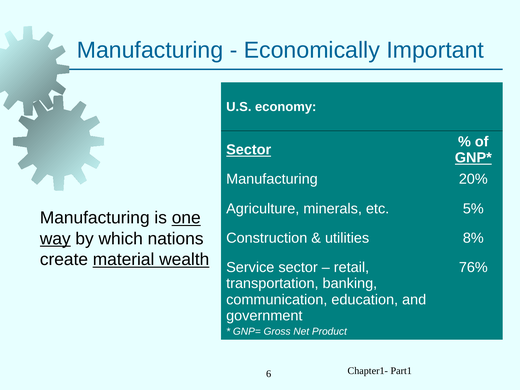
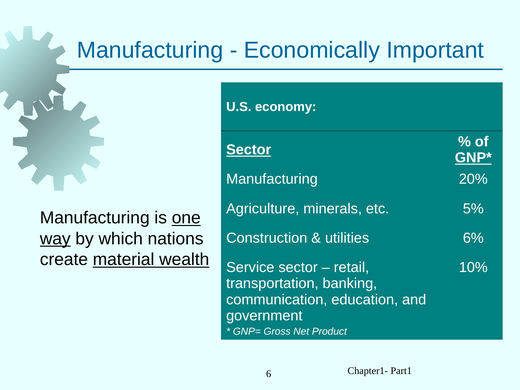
8%: 8% -> 6%
76%: 76% -> 10%
